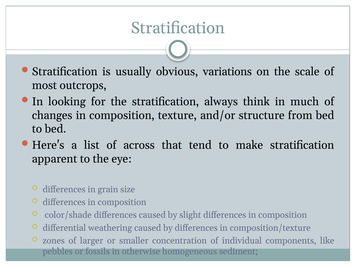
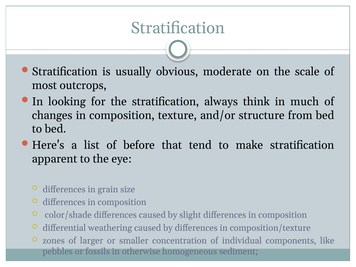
variations: variations -> moderate
across: across -> before
